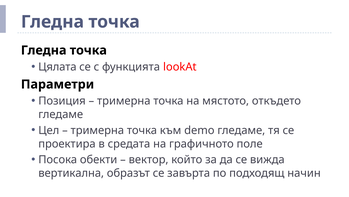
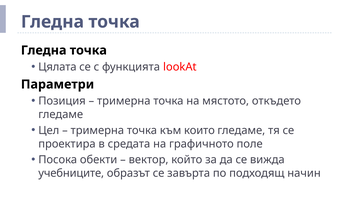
demo: demo -> които
вертикална: вертикална -> учебниците
